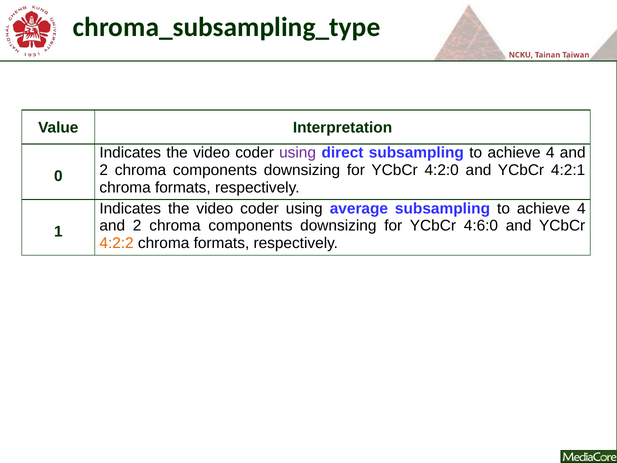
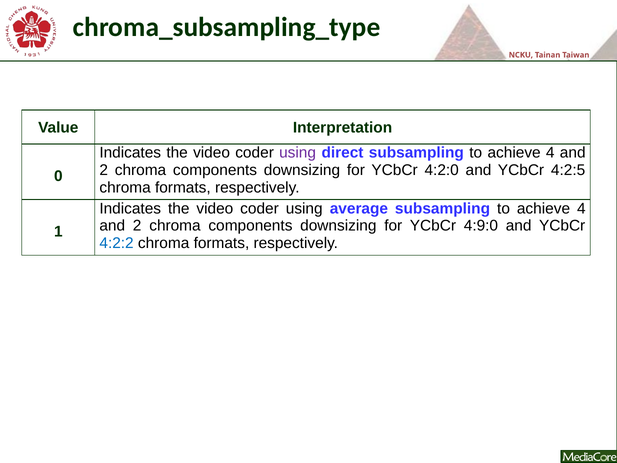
4:2:1: 4:2:1 -> 4:2:5
4:6:0: 4:6:0 -> 4:9:0
4:2:2 colour: orange -> blue
